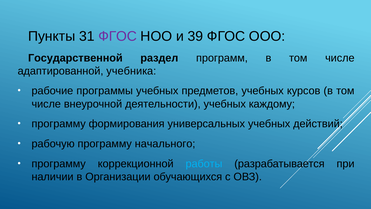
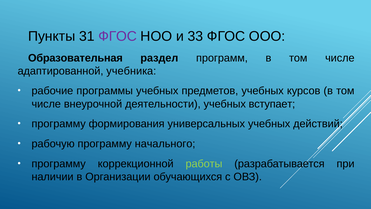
39: 39 -> 33
Государственной: Государственной -> Образовательная
каждому: каждому -> вступает
работы colour: light blue -> light green
